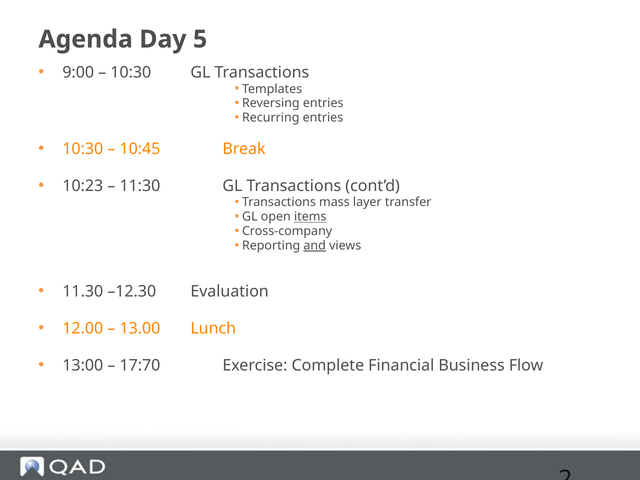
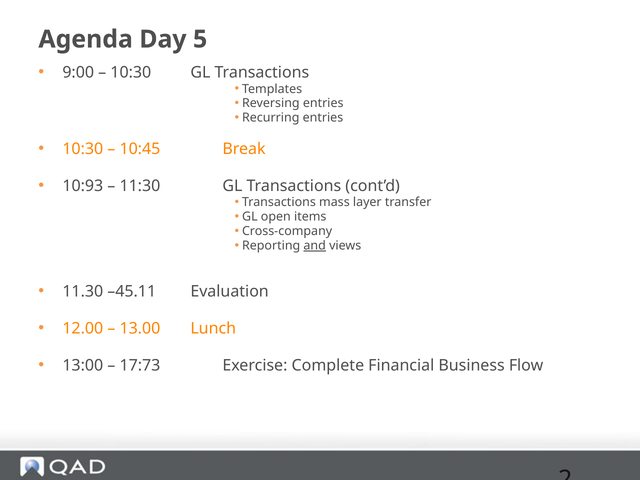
10:23: 10:23 -> 10:93
items underline: present -> none
–12.30: –12.30 -> –45.11
17:70: 17:70 -> 17:73
